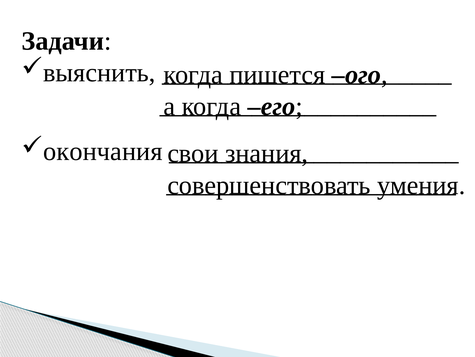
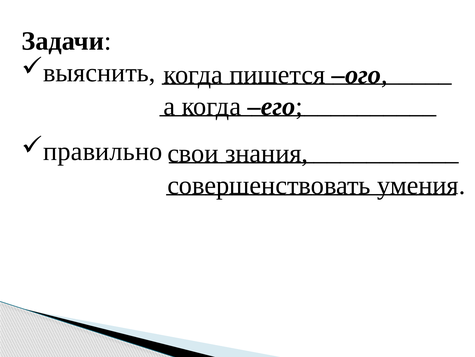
окончания: окончания -> правильно
